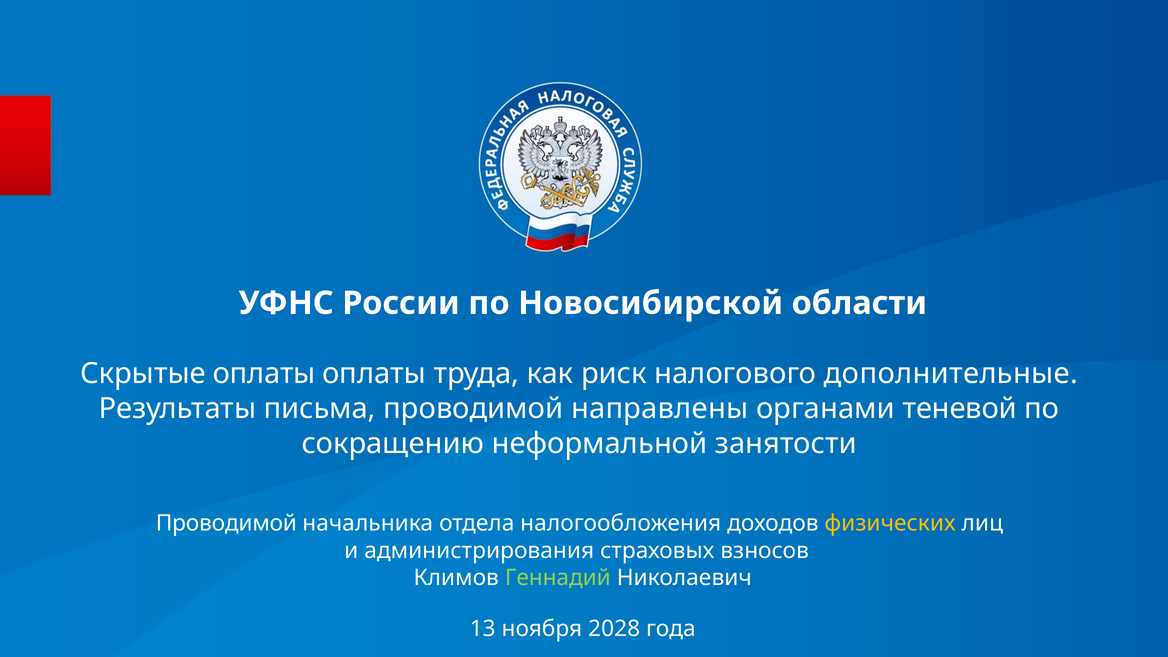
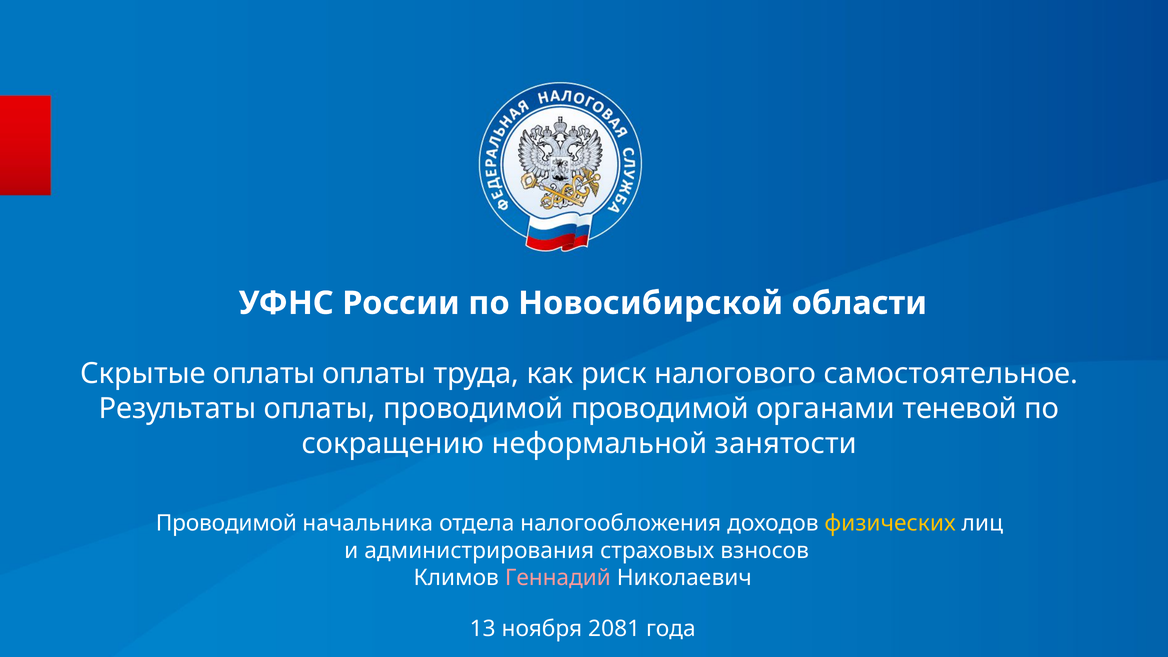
дополнительные: дополнительные -> самостоятельное
Результаты письма: письма -> оплаты
проводимой направлены: направлены -> проводимой
Геннадий colour: light green -> pink
2028: 2028 -> 2081
